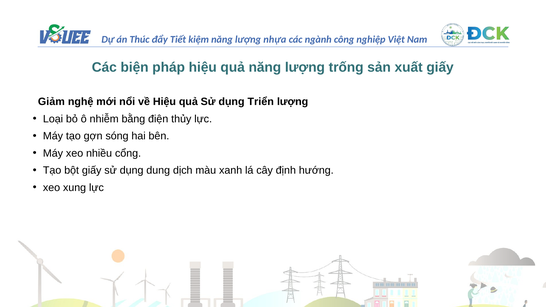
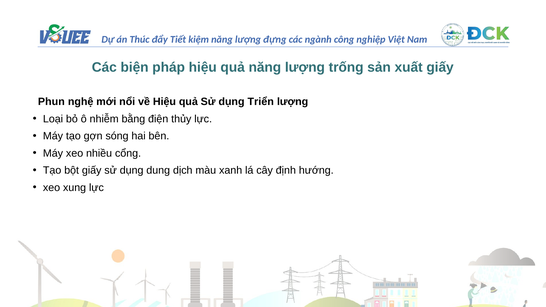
nhựa: nhựa -> đựng
Giảm: Giảm -> Phun
